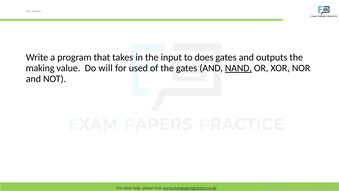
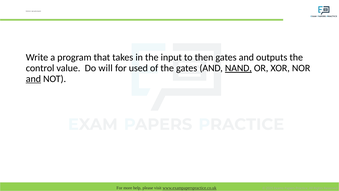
does: does -> then
making: making -> control
and at (33, 79) underline: none -> present
